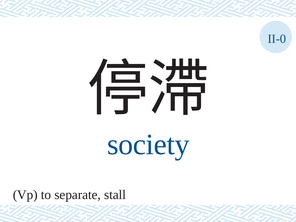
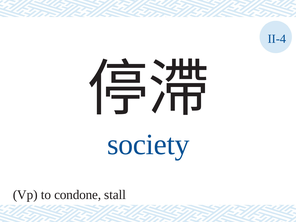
II-0: II-0 -> II-4
separate: separate -> condone
